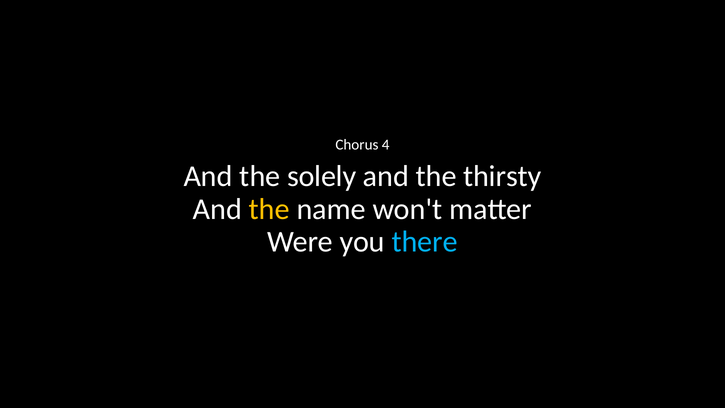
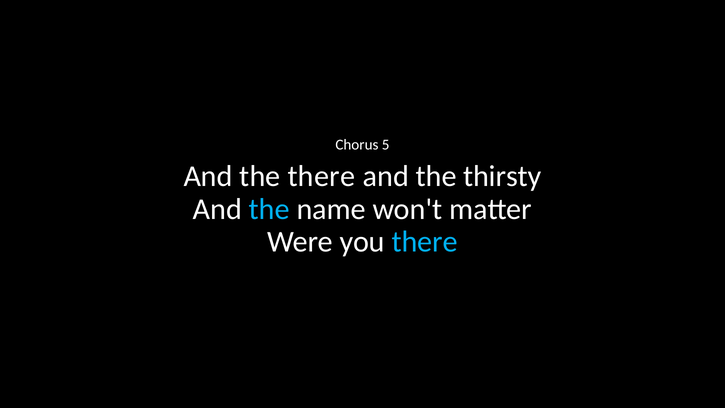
4: 4 -> 5
the solely: solely -> there
the at (269, 209) colour: yellow -> light blue
